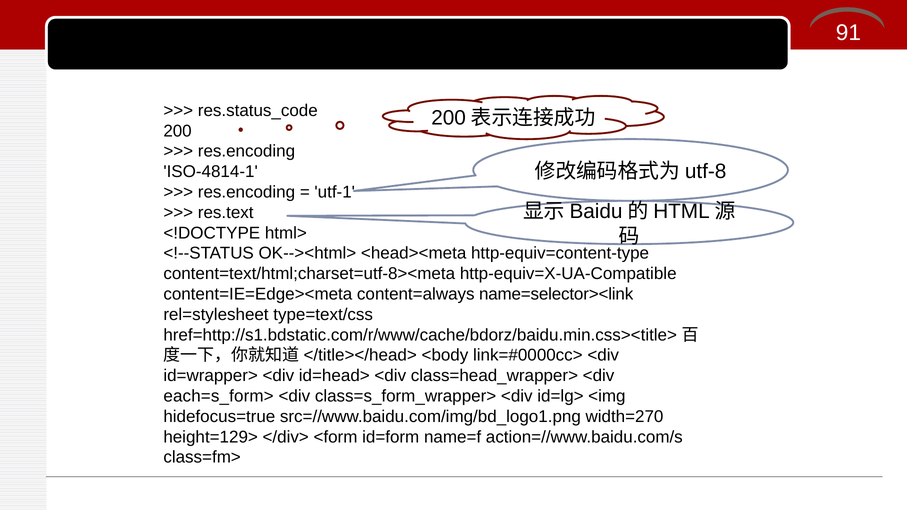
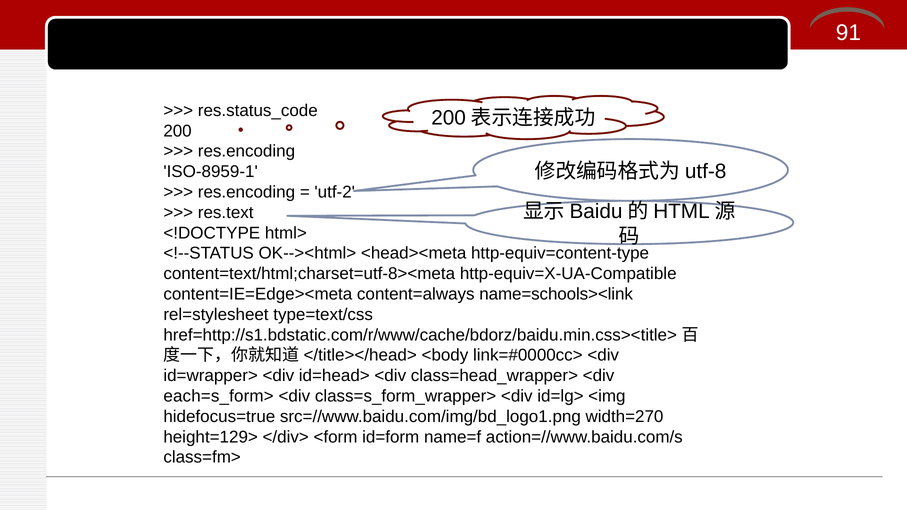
ISO-4814-1: ISO-4814-1 -> ISO-8959-1
utf-1: utf-1 -> utf-2
name=selector><link: name=selector><link -> name=schools><link
